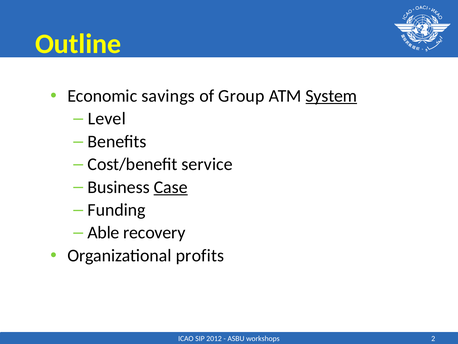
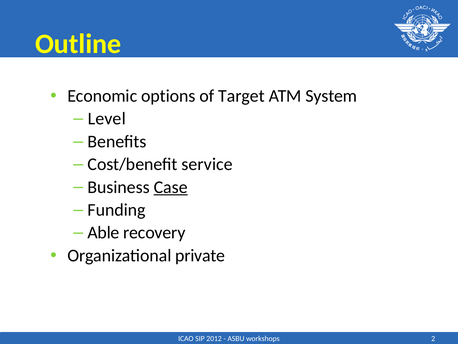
savings: savings -> options
Group: Group -> Target
System underline: present -> none
profits: profits -> private
